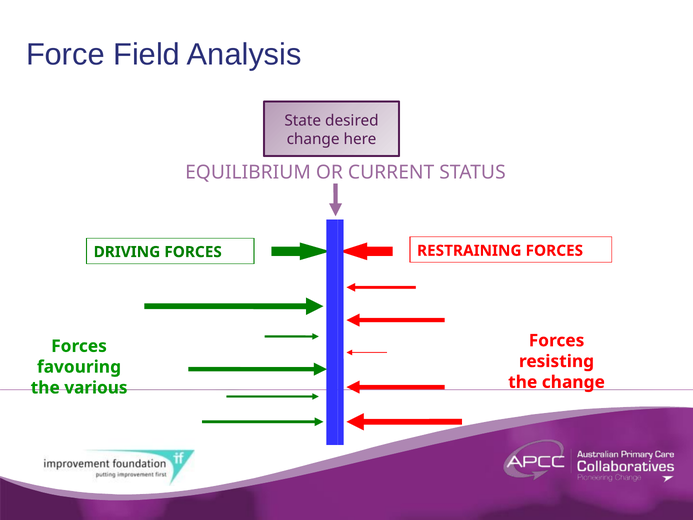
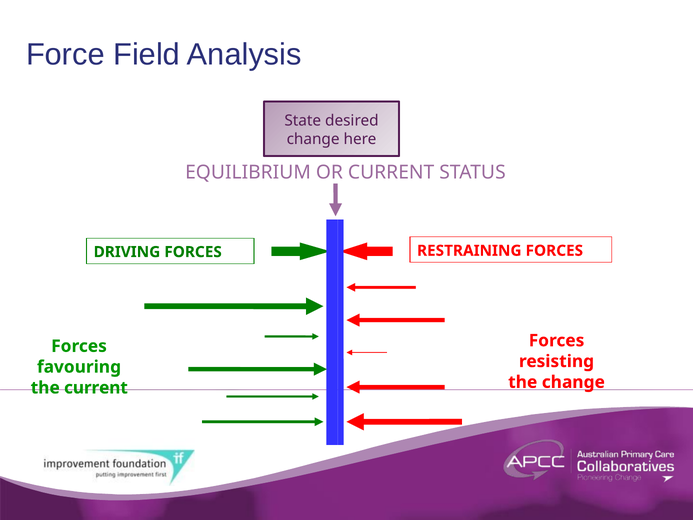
the various: various -> current
